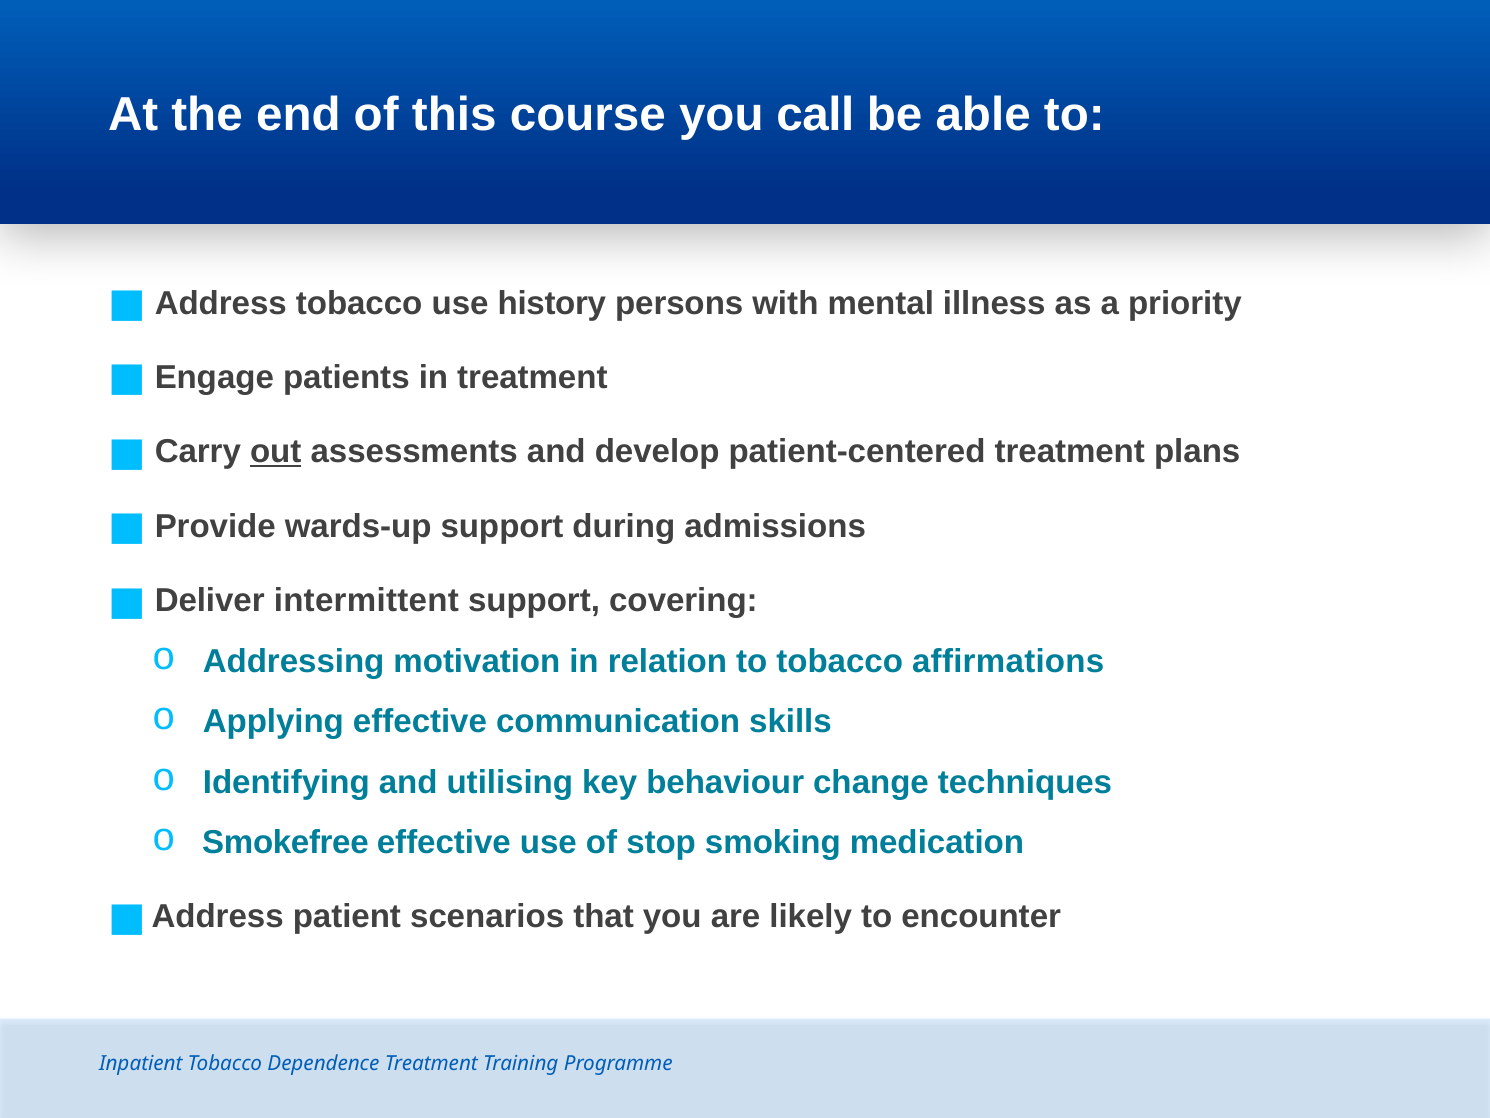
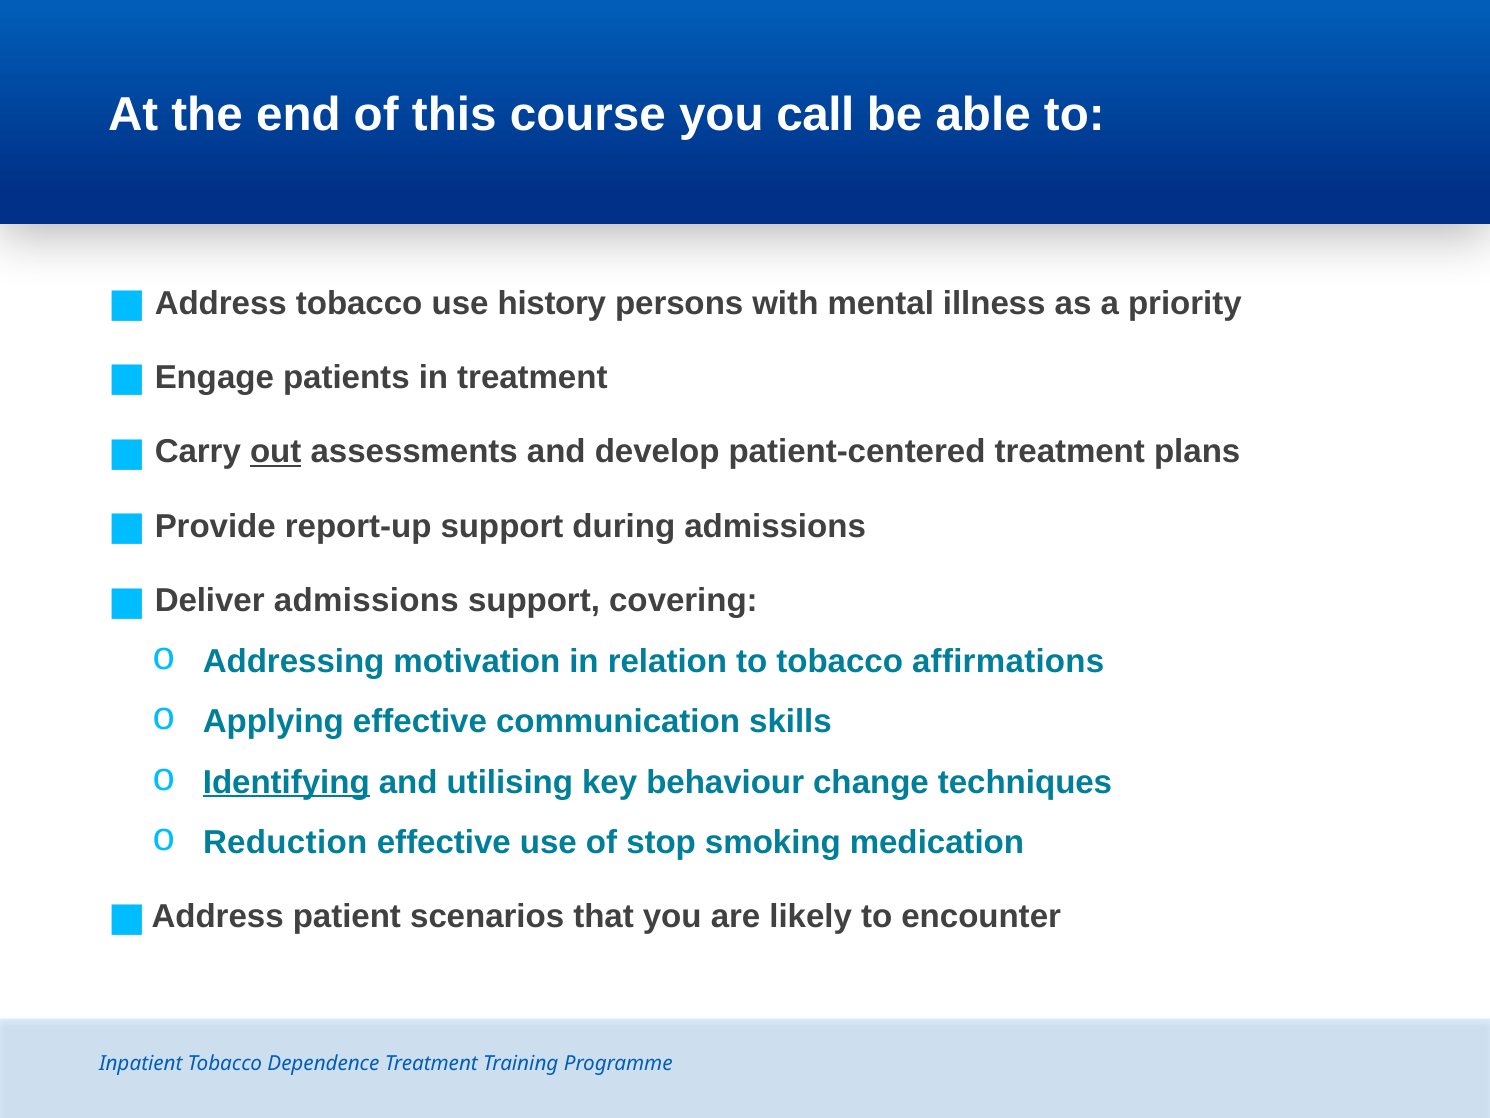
wards-up: wards-up -> report-up
intermittent at (366, 601): intermittent -> admissions
Identifying underline: none -> present
Smokefree: Smokefree -> Reduction
